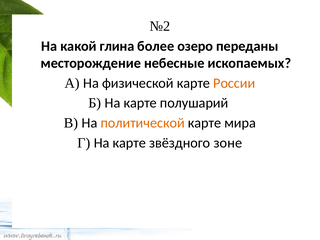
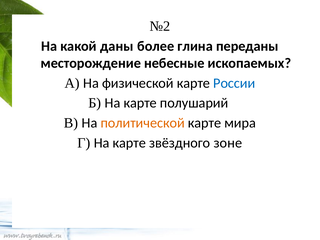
глина: глина -> даны
озеро: озеро -> глина
России colour: orange -> blue
